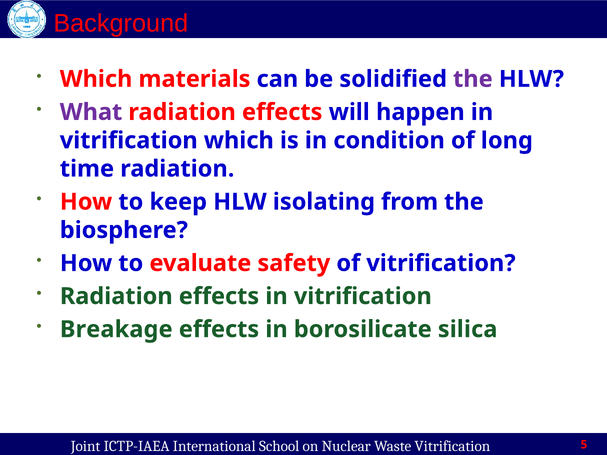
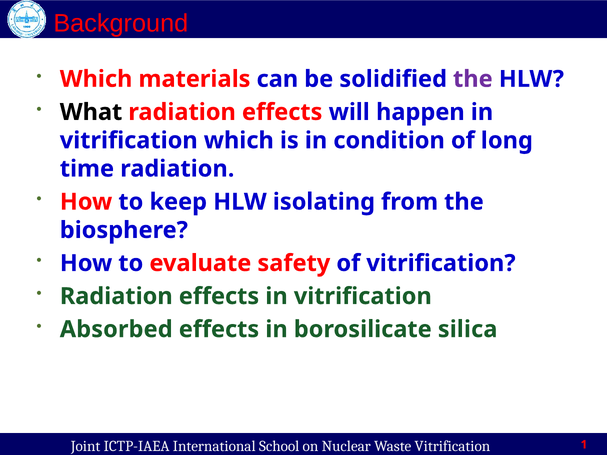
What colour: purple -> black
Breakage: Breakage -> Absorbed
5: 5 -> 1
